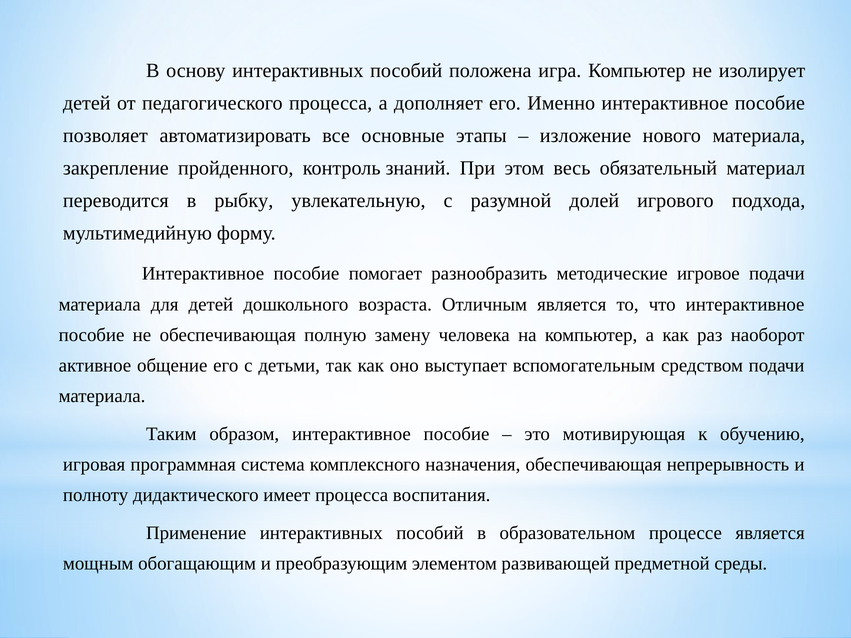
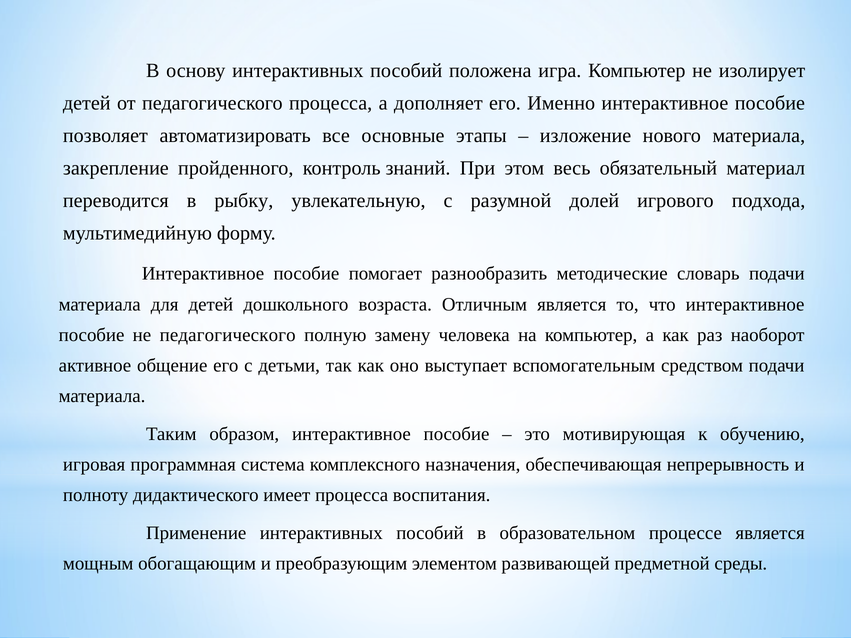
игровое: игровое -> словарь
не обеспечивающая: обеспечивающая -> педагогического
